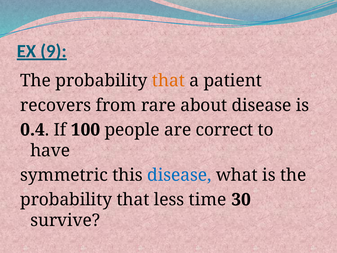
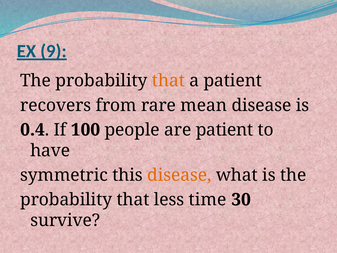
about: about -> mean
are correct: correct -> patient
disease at (179, 175) colour: blue -> orange
